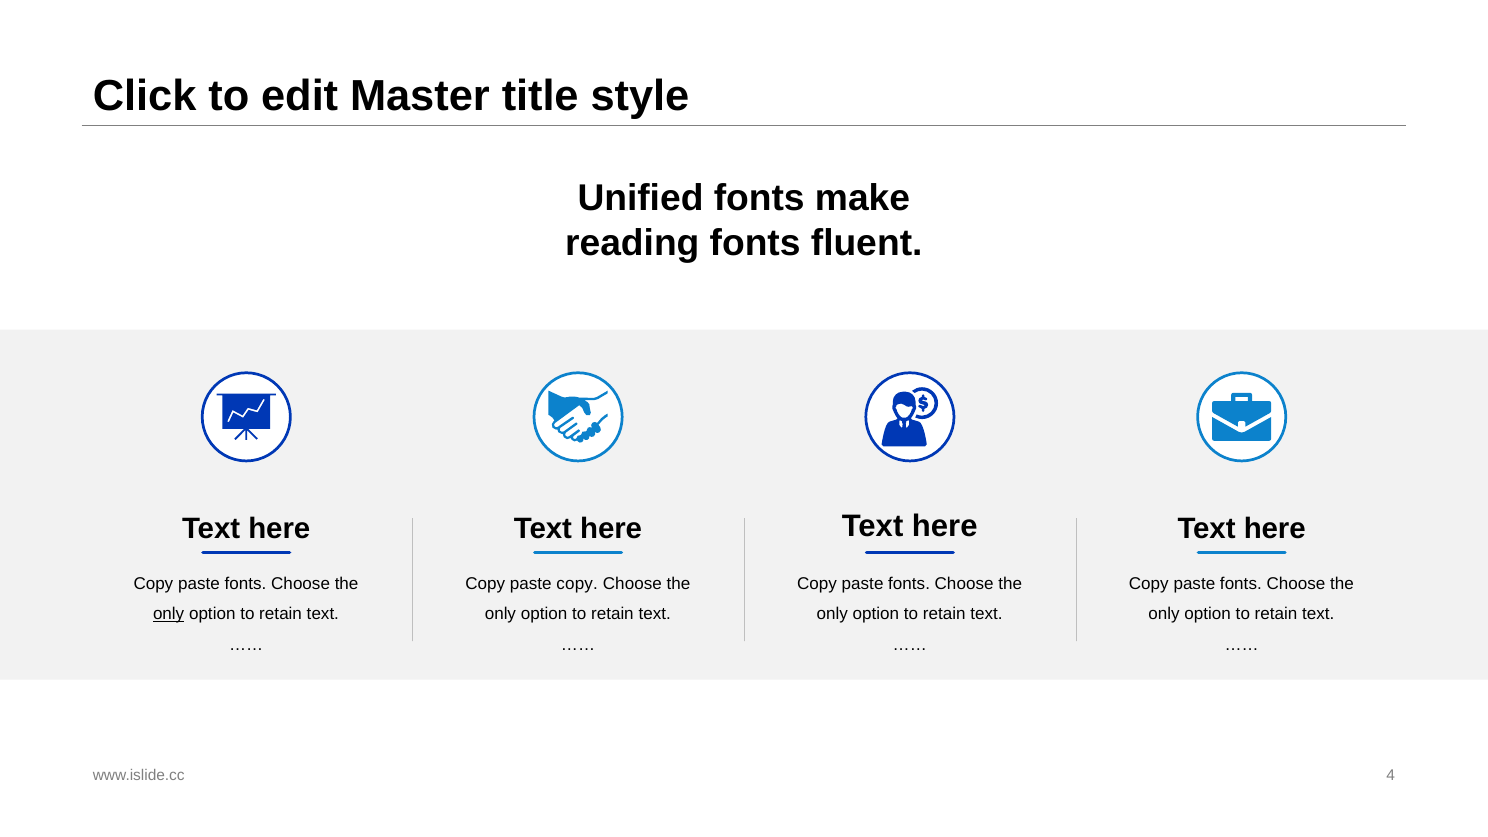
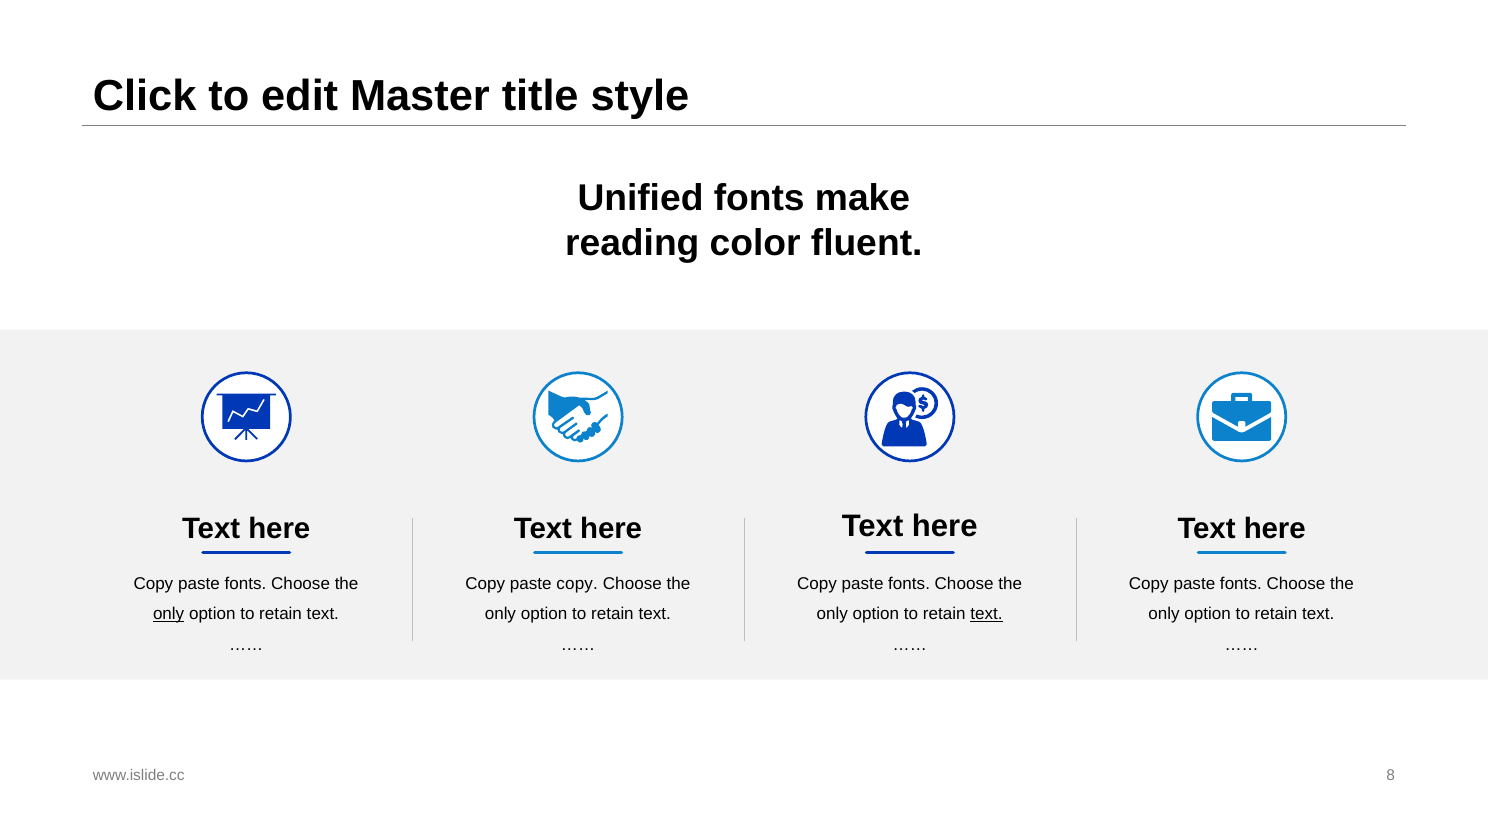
reading fonts: fonts -> color
text at (986, 614) underline: none -> present
4: 4 -> 8
